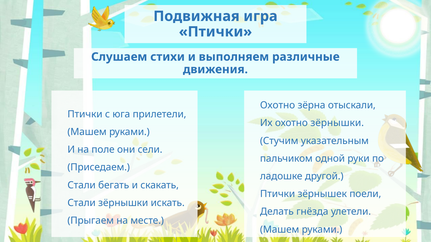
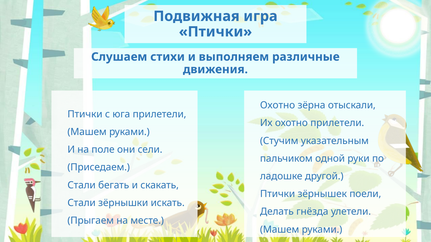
охотно зёрнышки: зёрнышки -> прилетели
